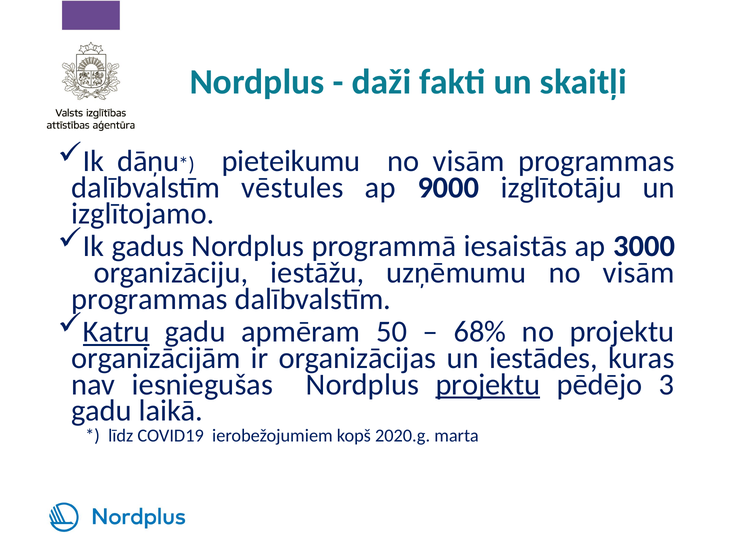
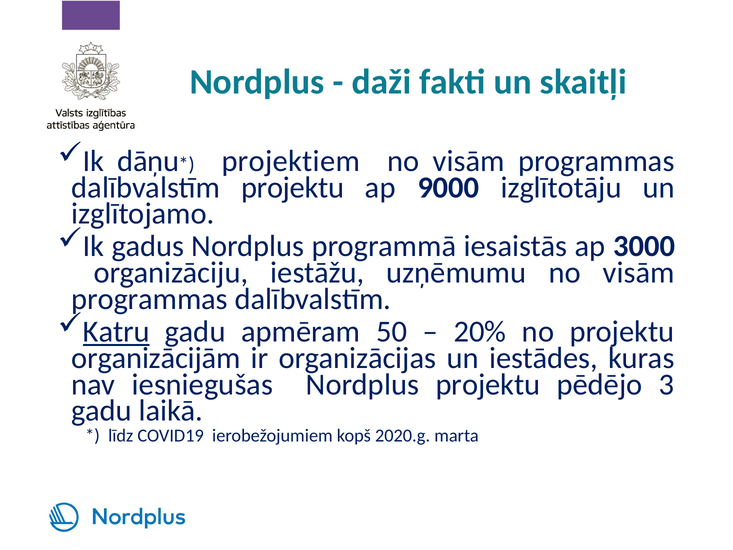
pieteikumu: pieteikumu -> projektiem
dalībvalstīm vēstules: vēstules -> projektu
68%: 68% -> 20%
projektu at (488, 384) underline: present -> none
